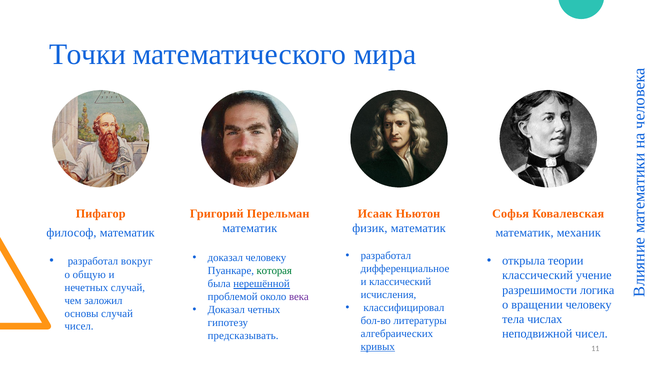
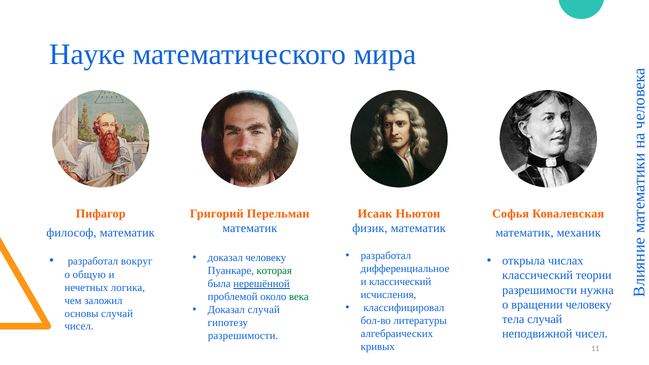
Точки: Точки -> Науке
теории: теории -> числах
учение: учение -> теории
нечетных случай: случай -> логика
логика: логика -> нужна
века colour: purple -> green
Доказал четных: четных -> случай
тела числах: числах -> случай
предсказывать at (243, 336): предсказывать -> разрешимости
кривых underline: present -> none
